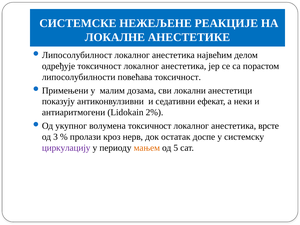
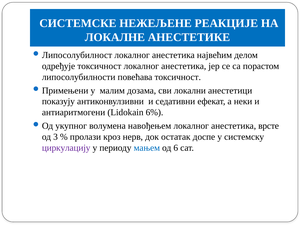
2%: 2% -> 6%
волумена токсичност: токсичност -> навођењем
мањем colour: orange -> blue
5: 5 -> 6
